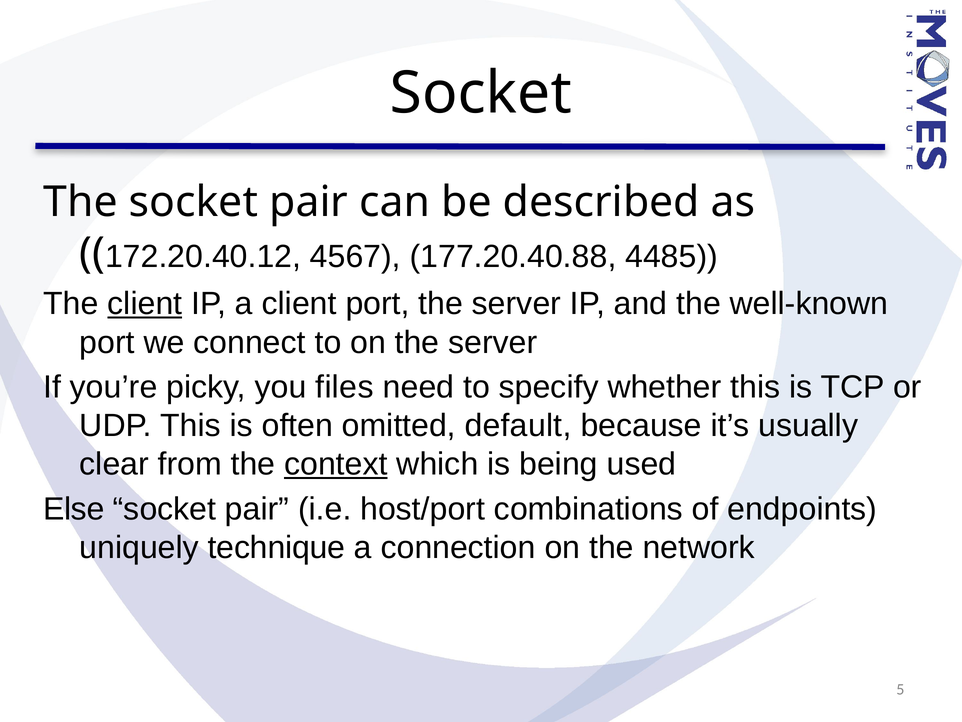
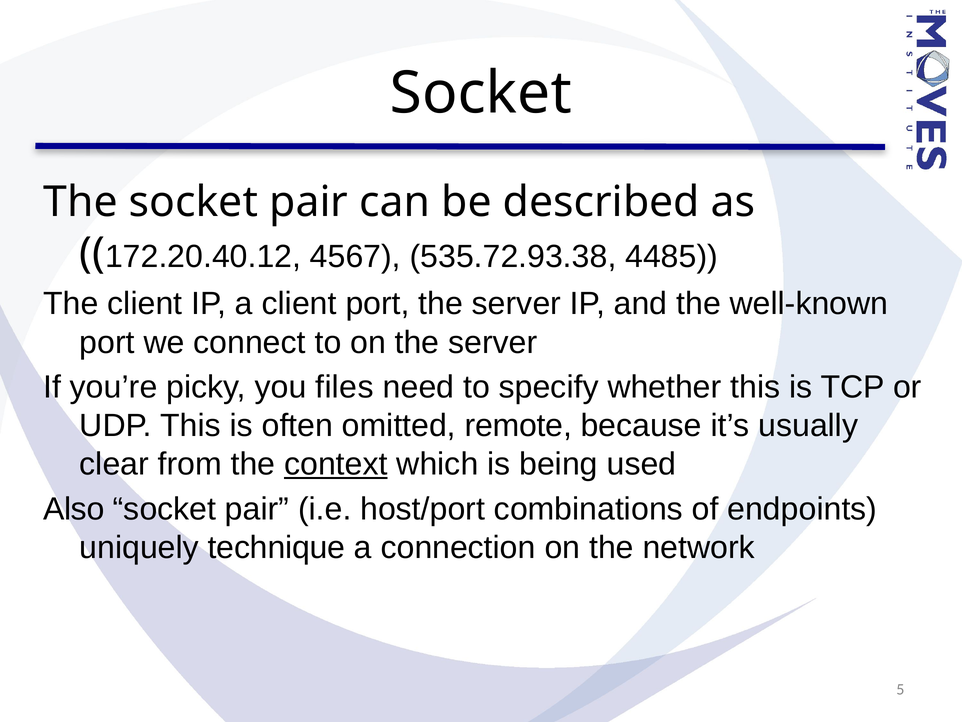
177.20.40.88: 177.20.40.88 -> 535.72.93.38
client at (145, 304) underline: present -> none
default: default -> remote
Else: Else -> Also
